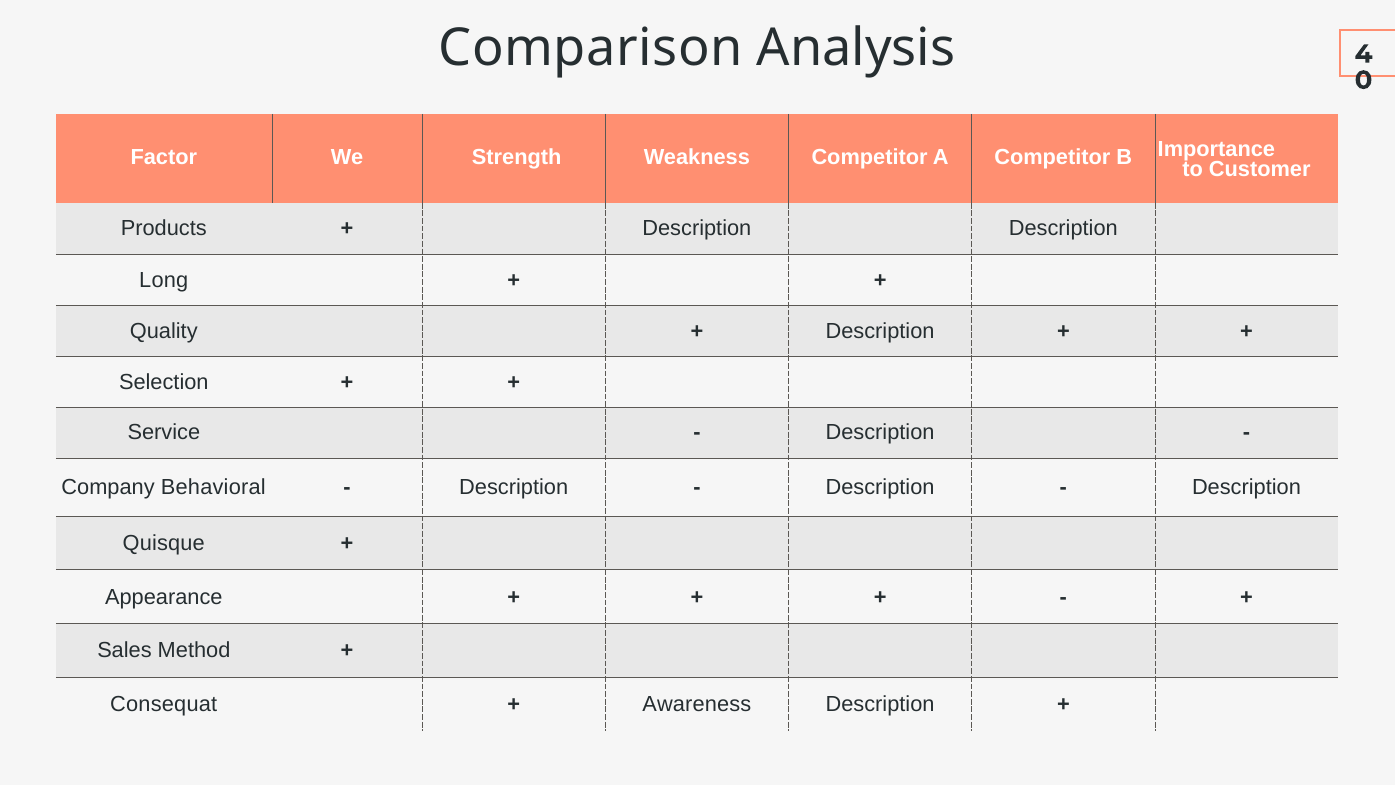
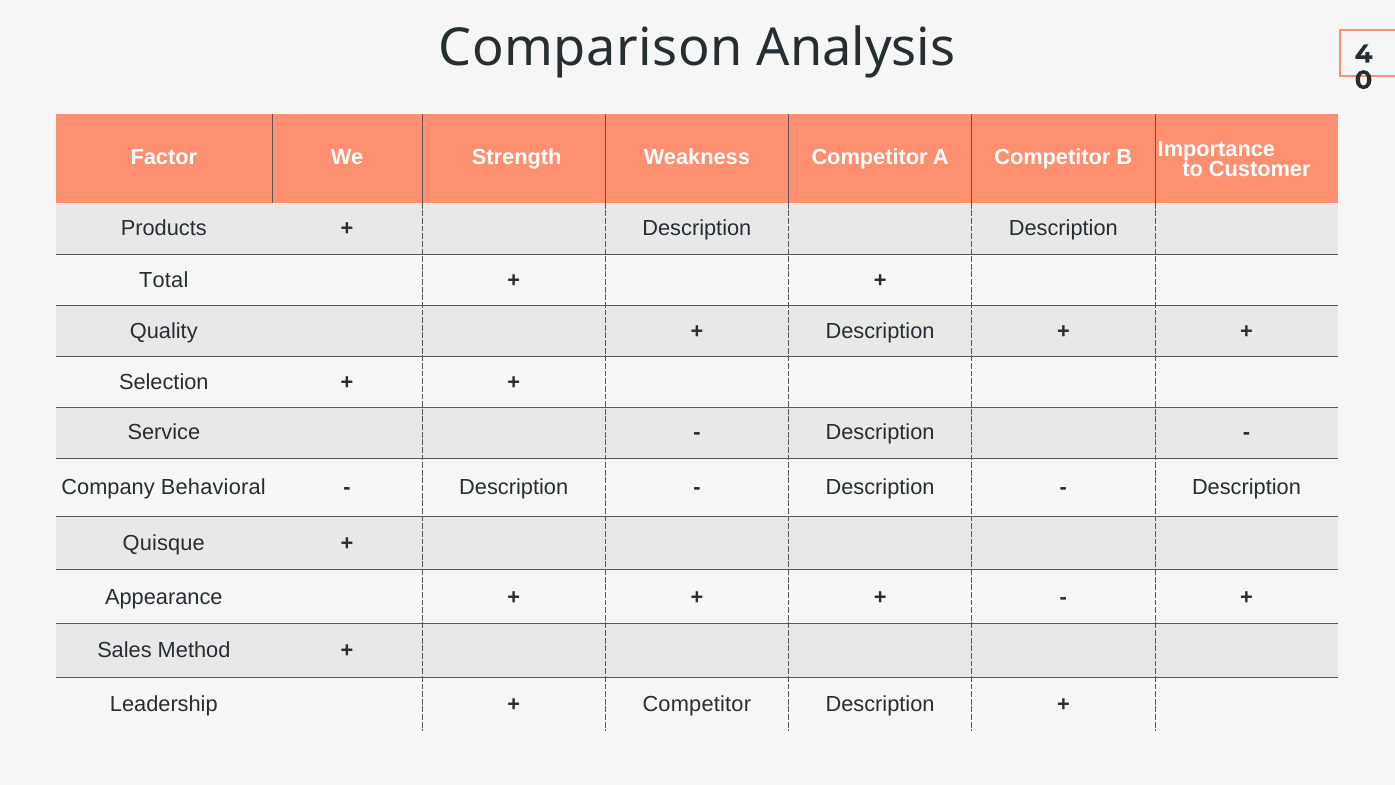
Long: Long -> Total
Consequat: Consequat -> Leadership
Awareness at (697, 704): Awareness -> Competitor
